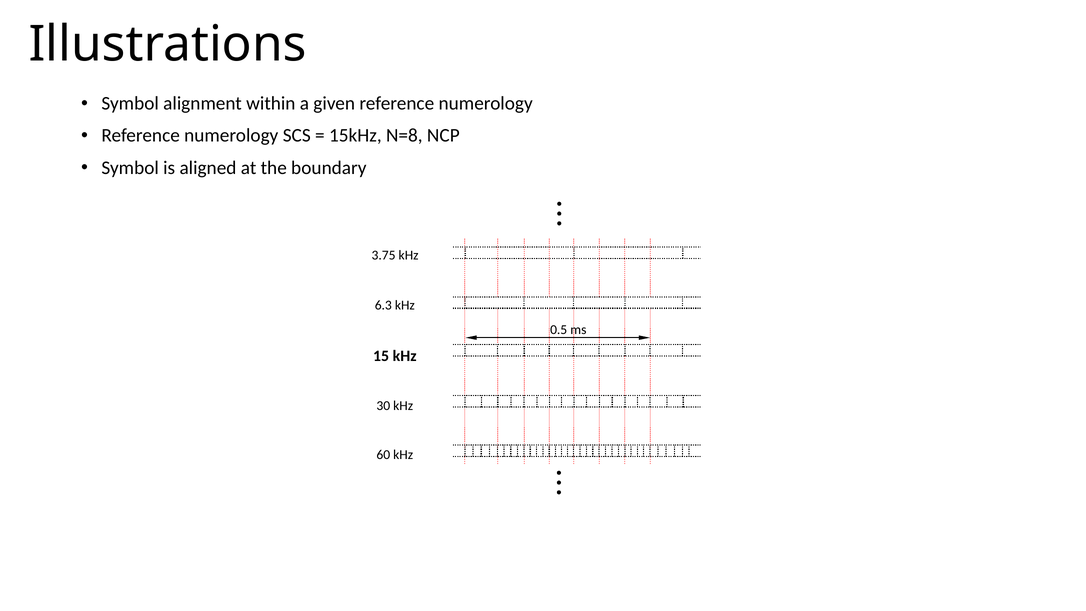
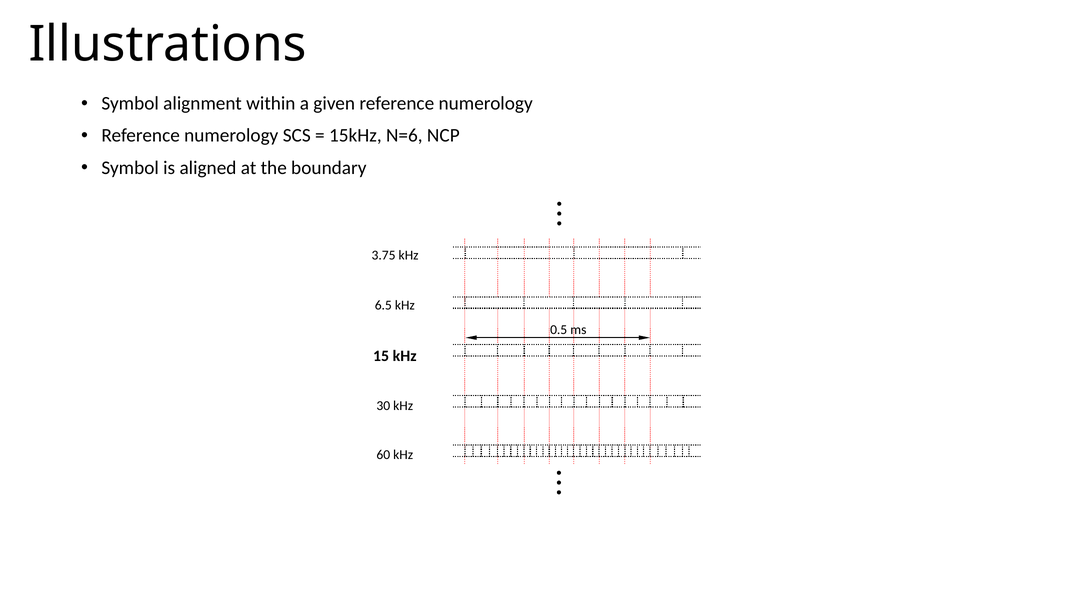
N=8: N=8 -> N=6
6.3: 6.3 -> 6.5
